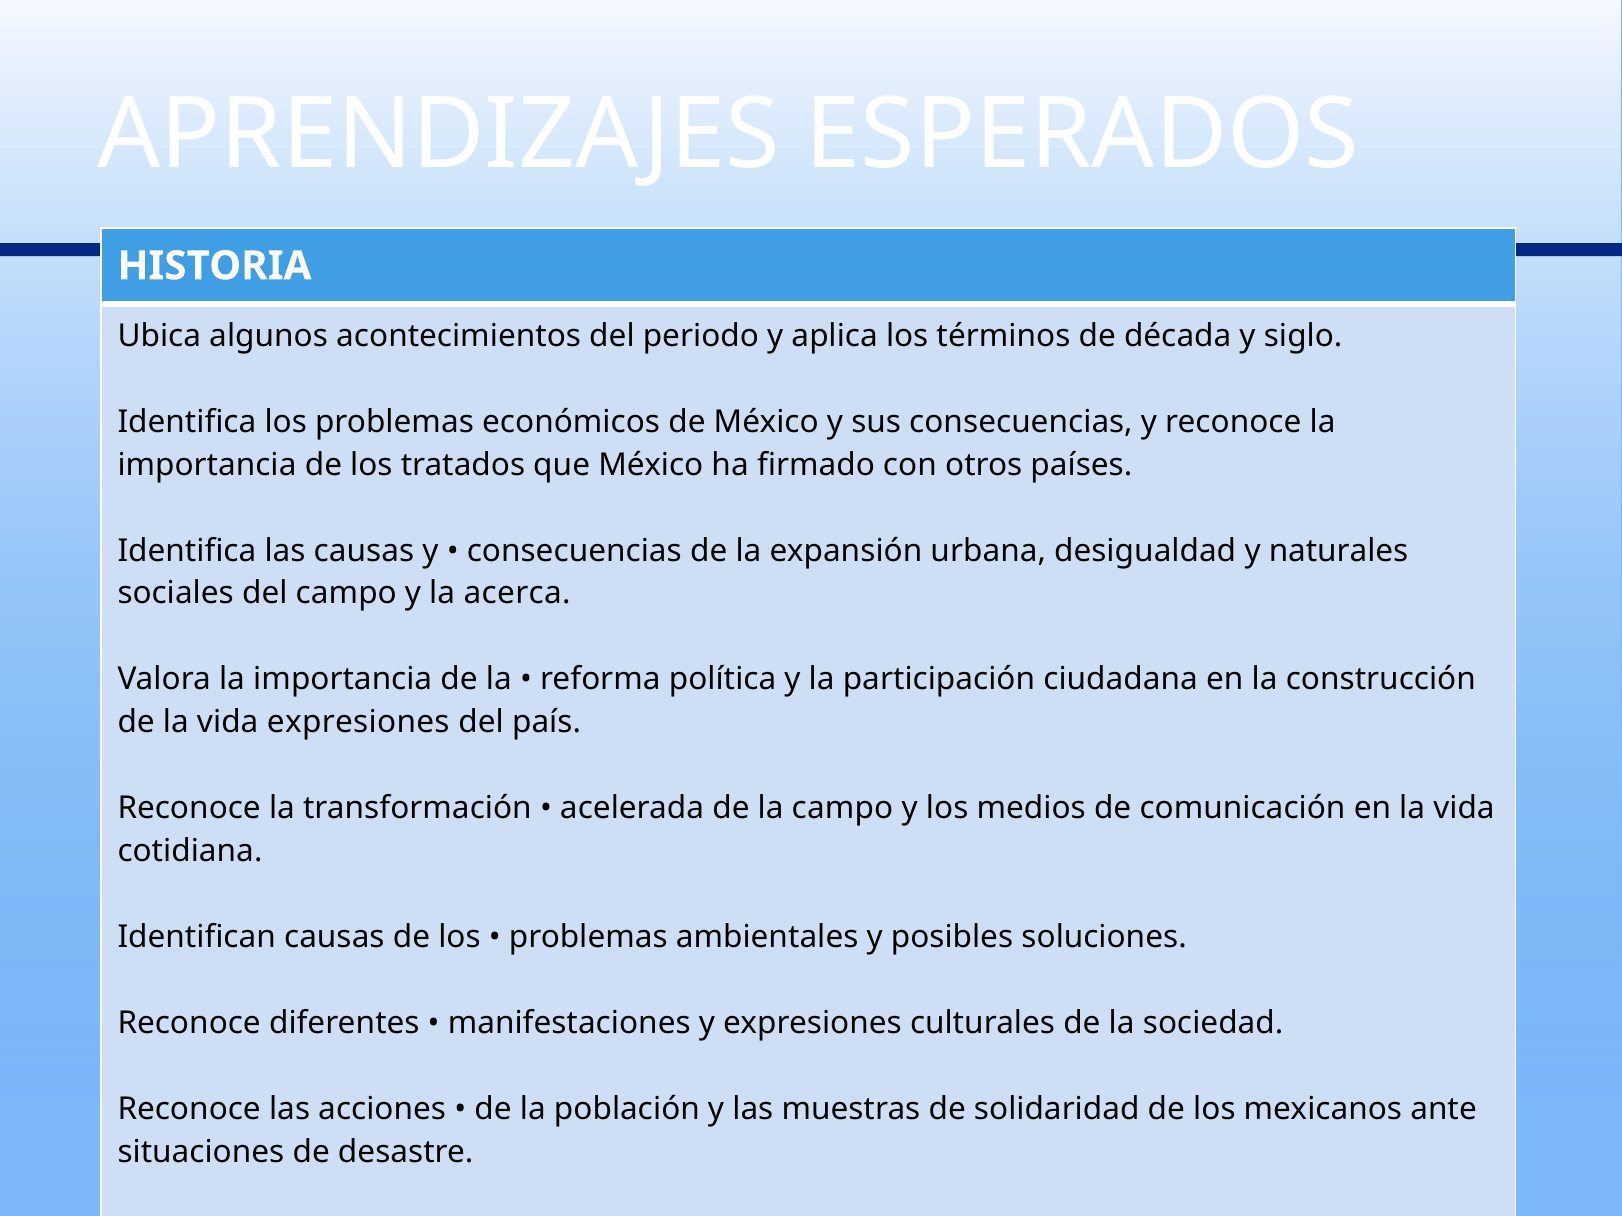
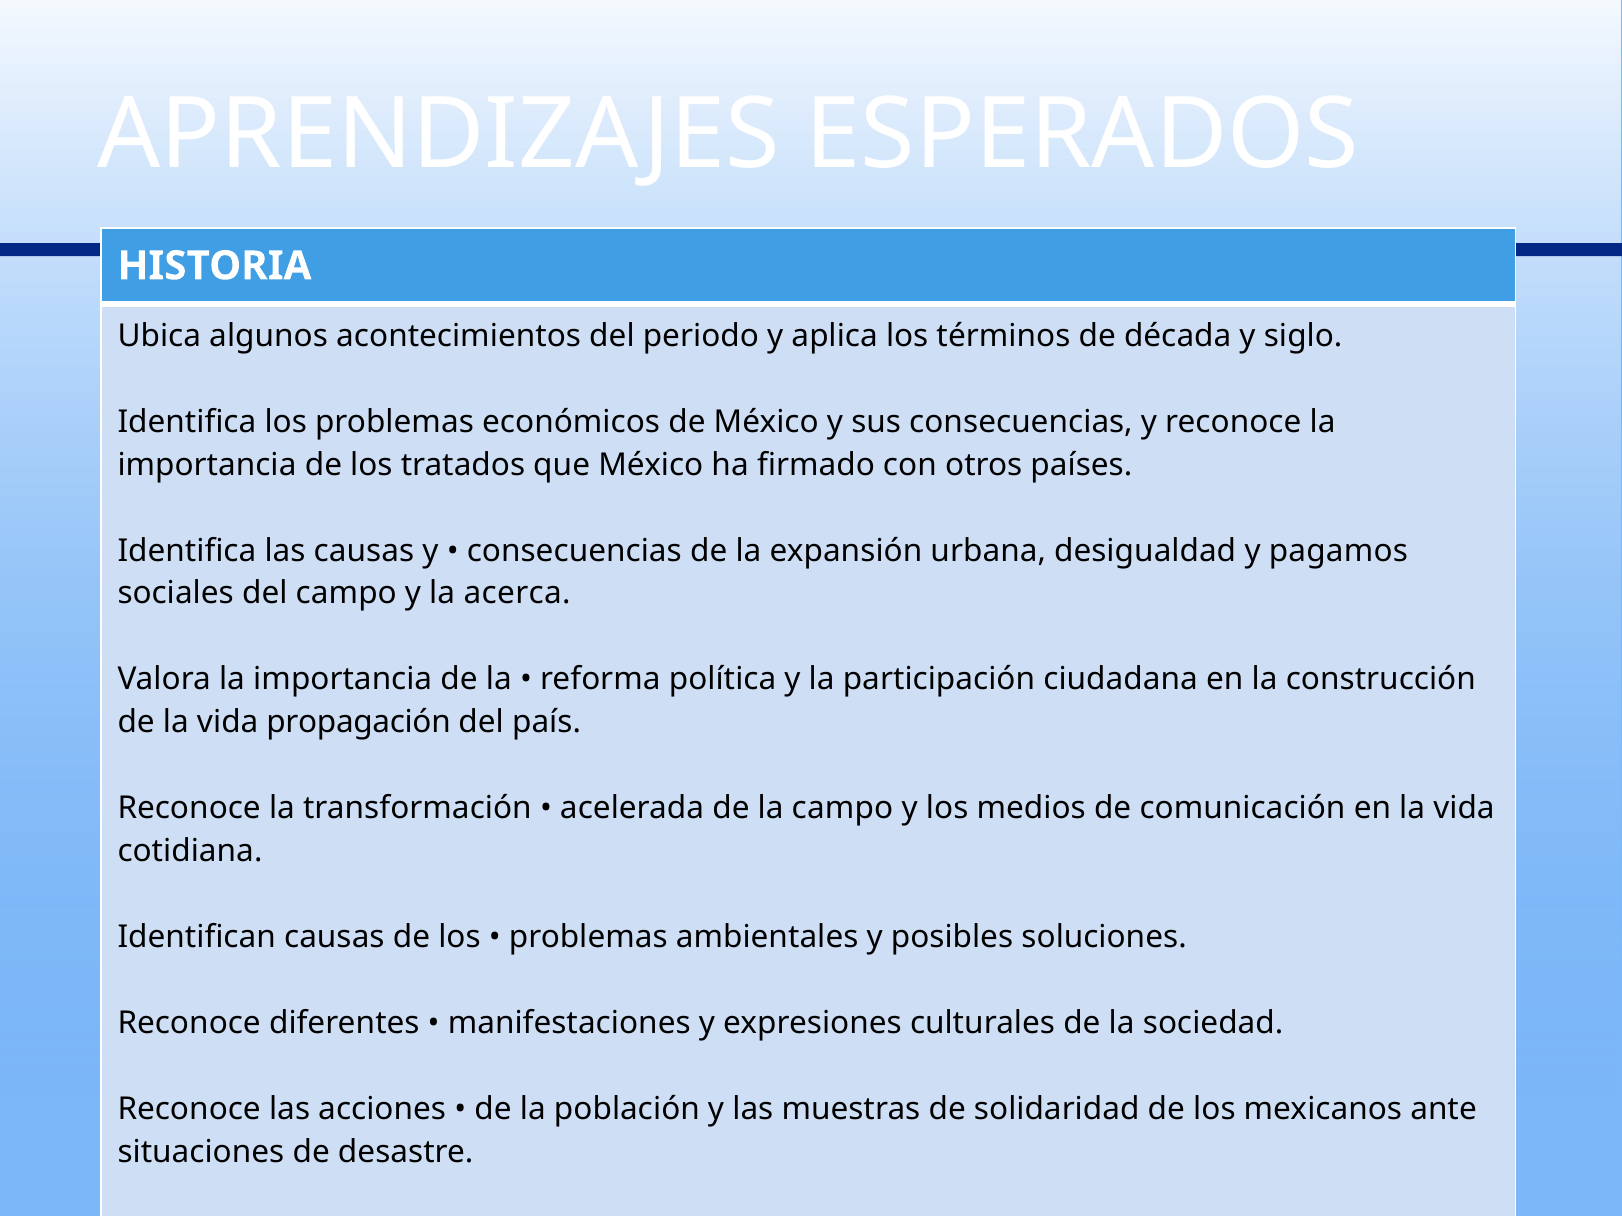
naturales: naturales -> pagamos
vida expresiones: expresiones -> propagación
